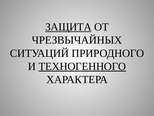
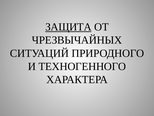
ТЕХНОГЕННОГО underline: present -> none
